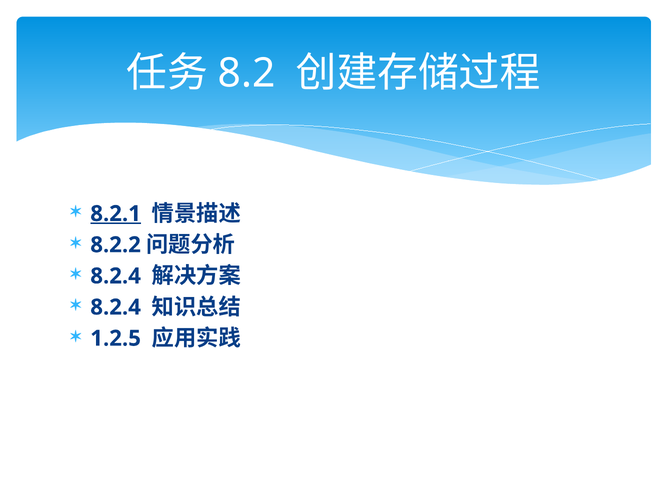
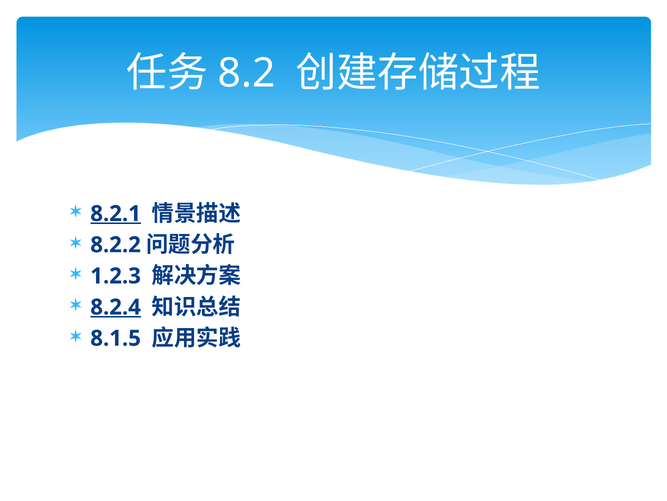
8.2.4 at (116, 276): 8.2.4 -> 1.2.3
8.2.4 at (116, 307) underline: none -> present
1.2.5: 1.2.5 -> 8.1.5
